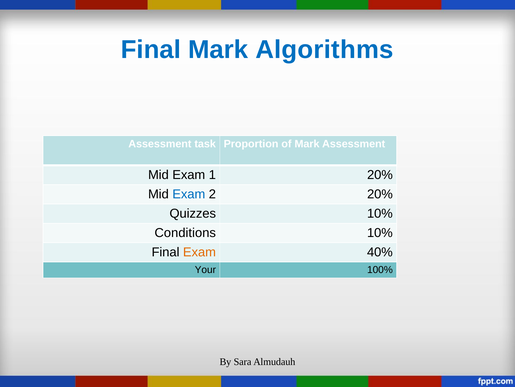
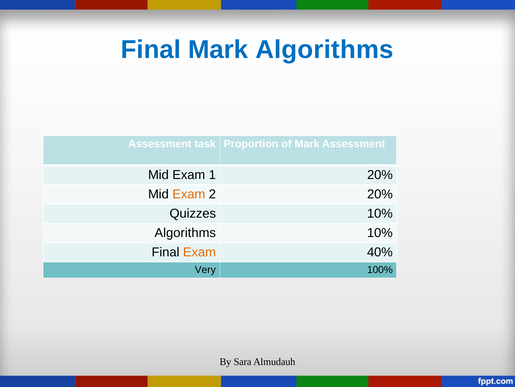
Exam at (189, 194) colour: blue -> orange
Conditions at (185, 232): Conditions -> Algorithms
Your: Your -> Very
